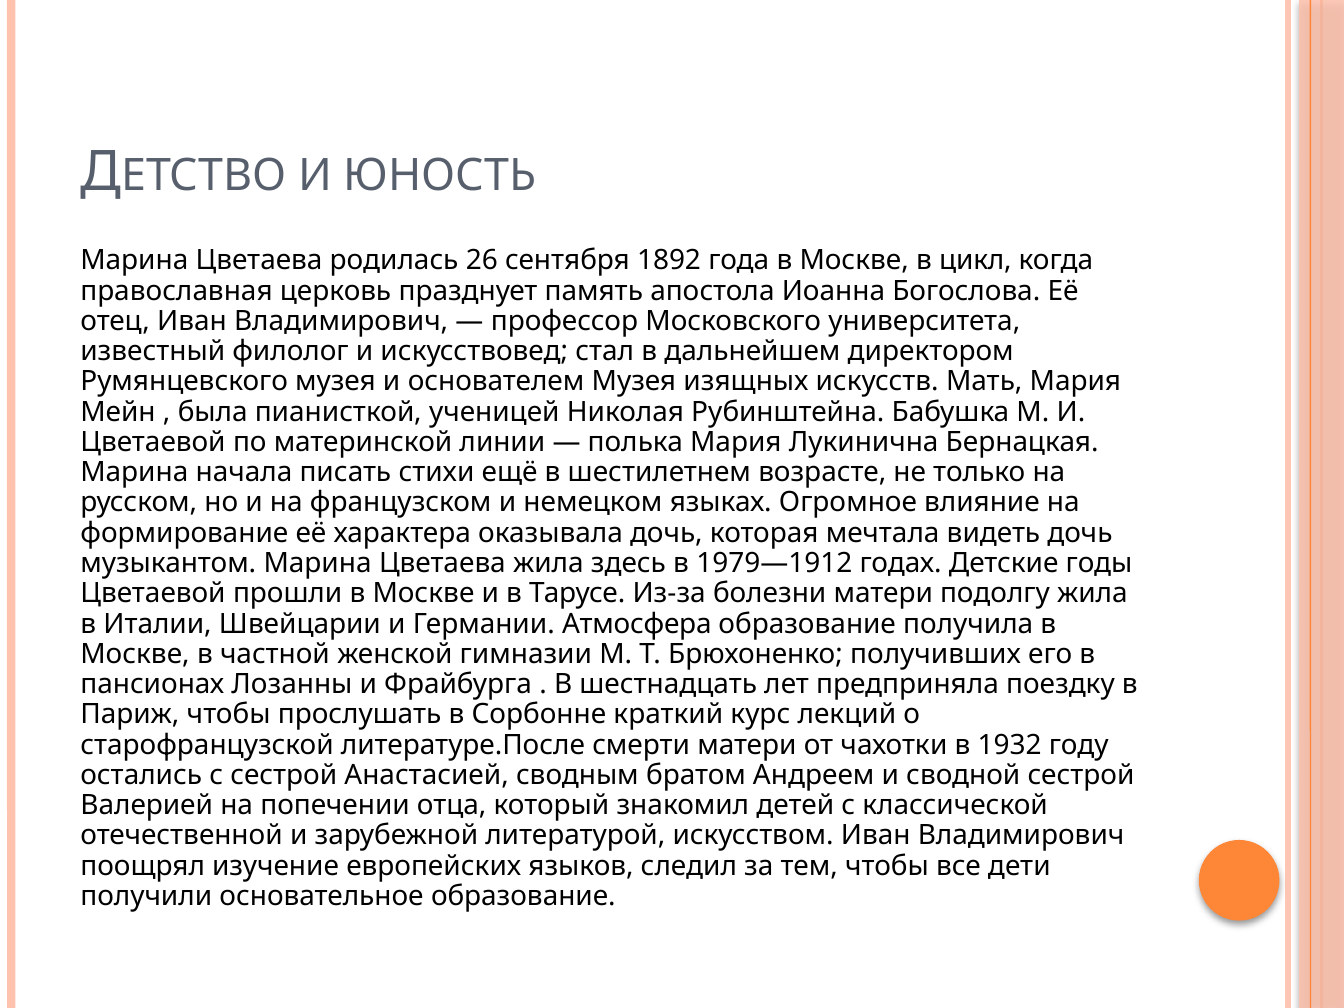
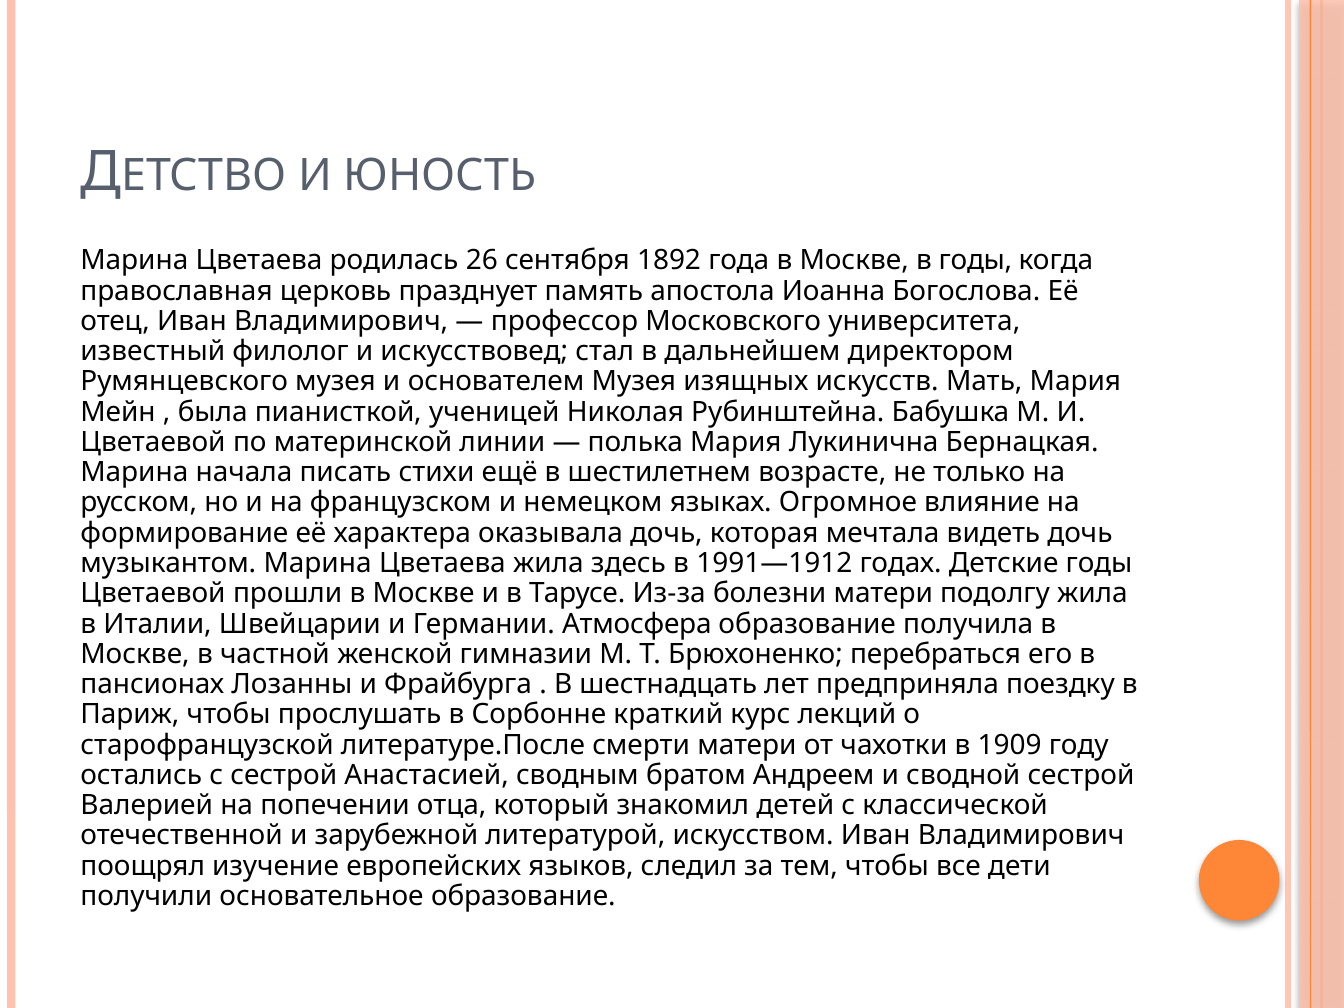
в цикл: цикл -> годы
1979—1912: 1979—1912 -> 1991—1912
получивших: получивших -> перебраться
1932: 1932 -> 1909
